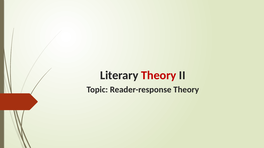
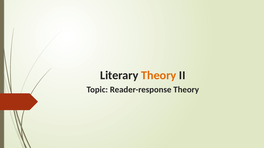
Theory at (159, 76) colour: red -> orange
